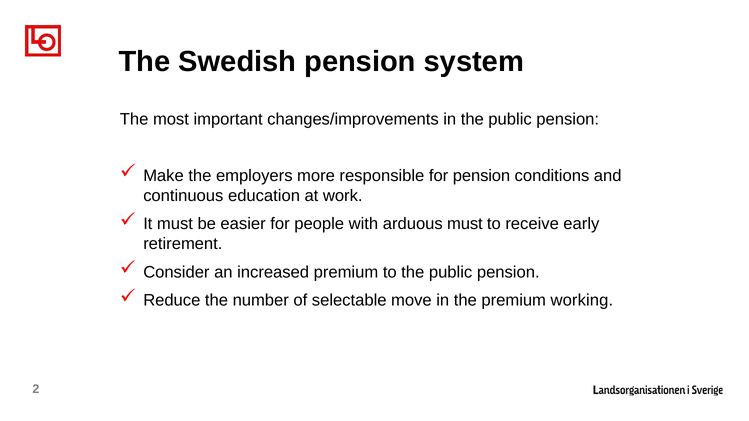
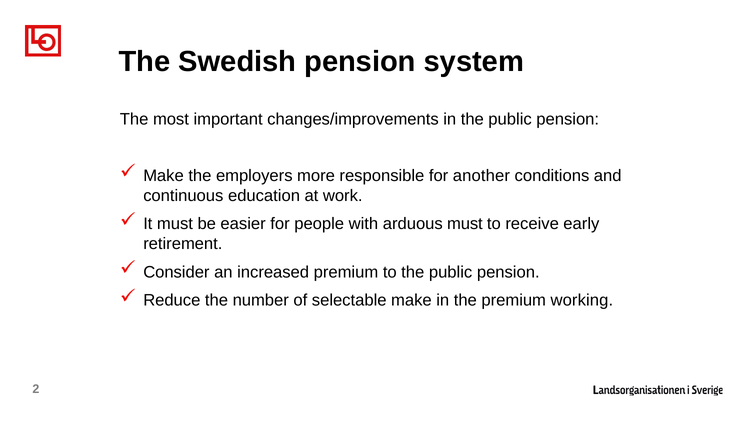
for pension: pension -> another
selectable move: move -> make
